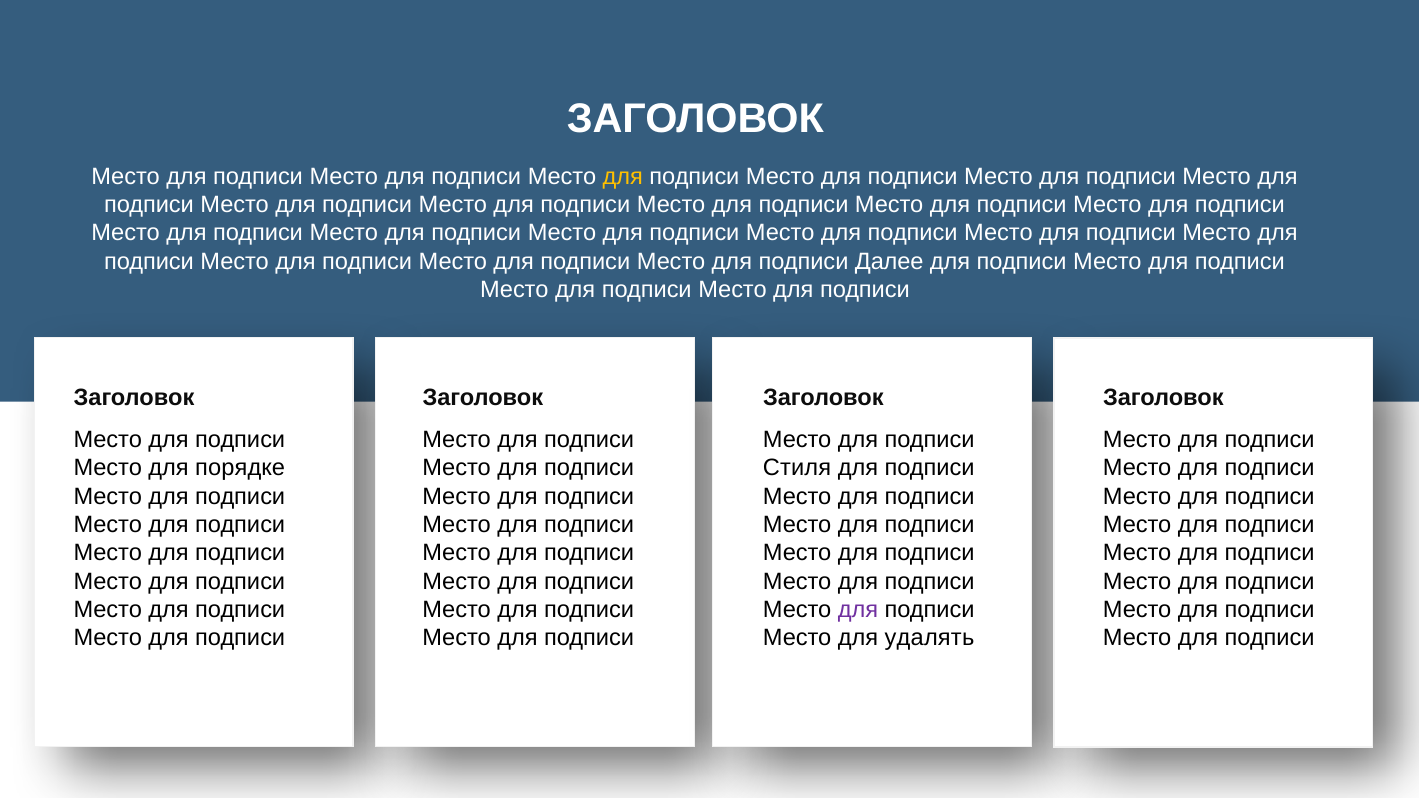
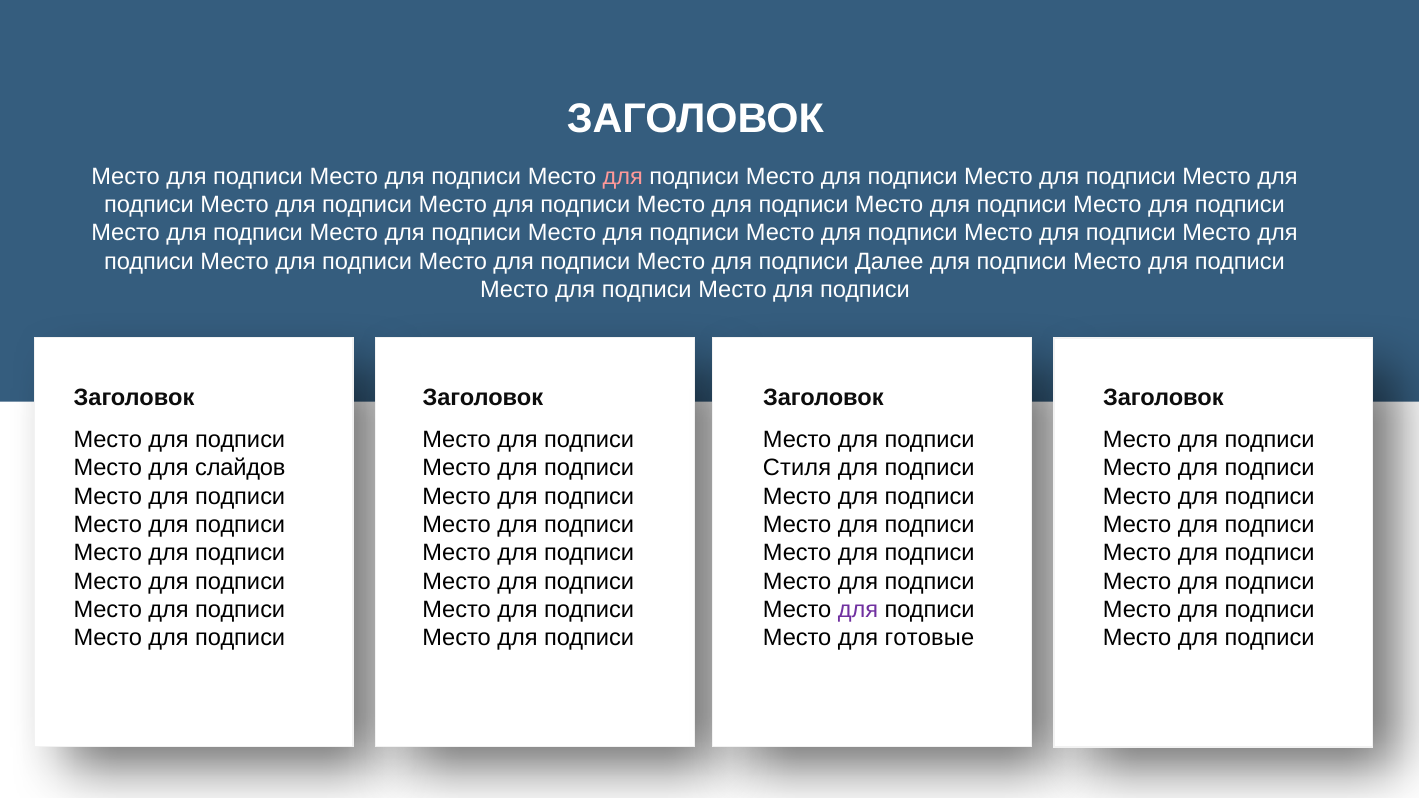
для at (623, 176) colour: yellow -> pink
порядке: порядке -> слайдов
удалять: удалять -> готовые
